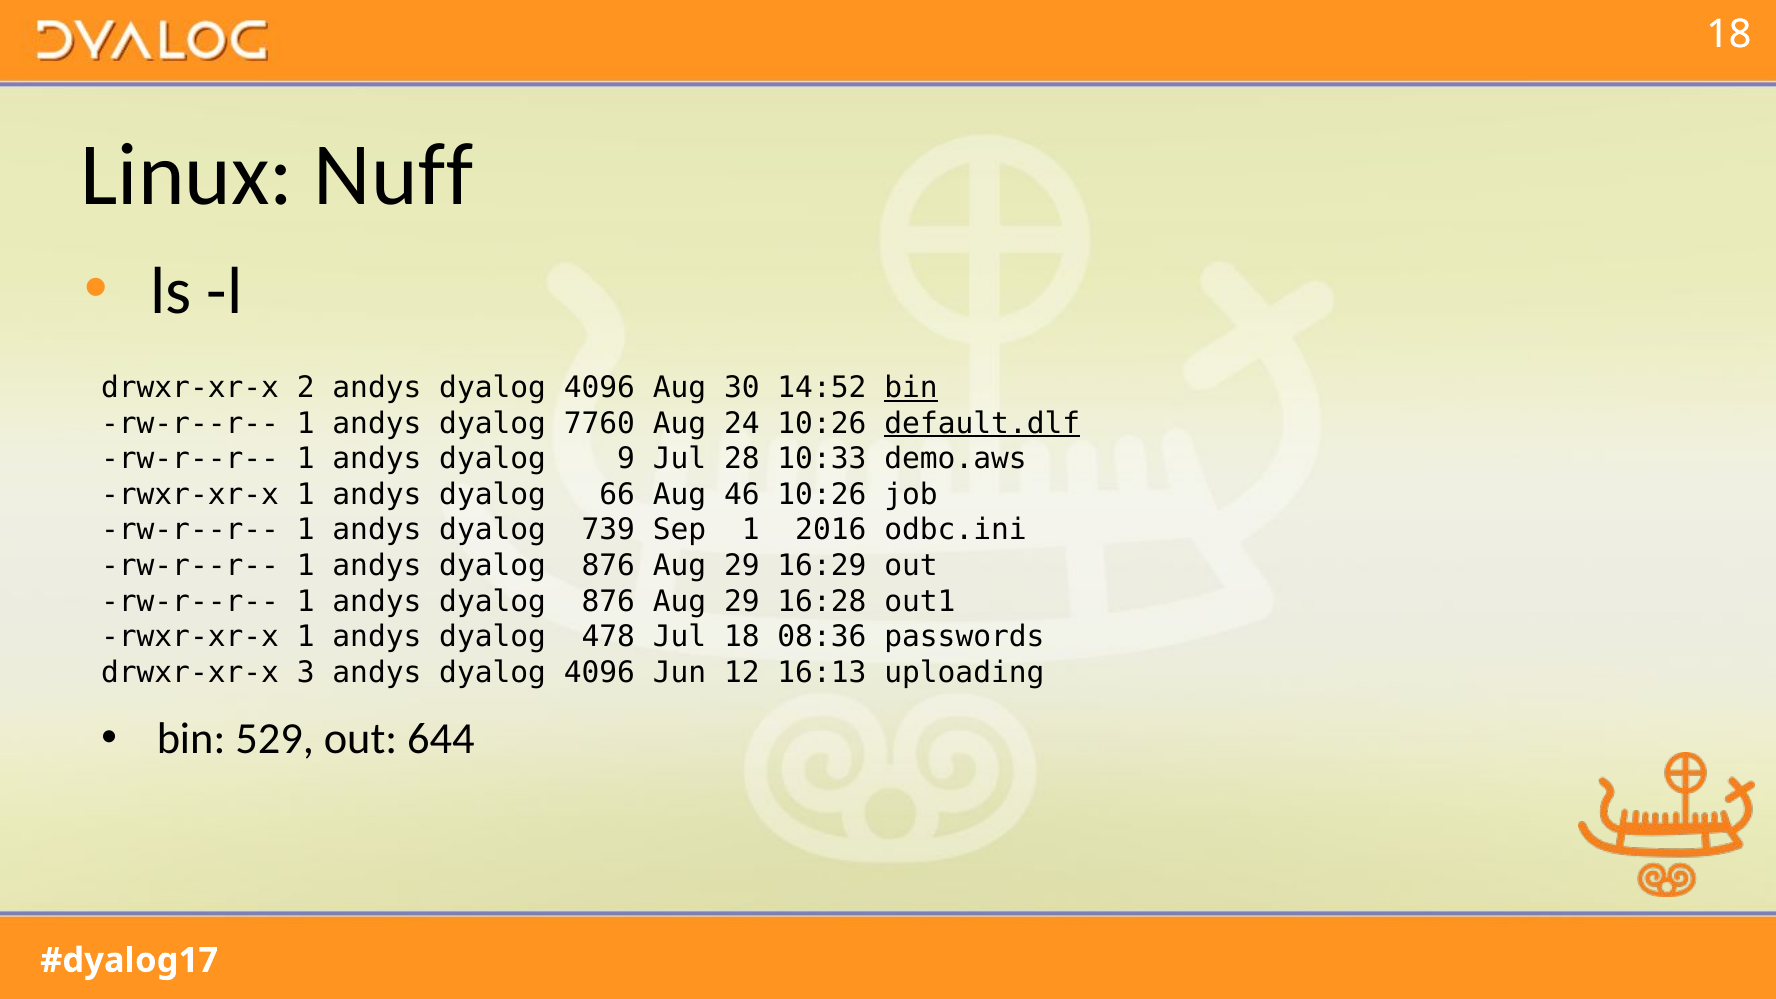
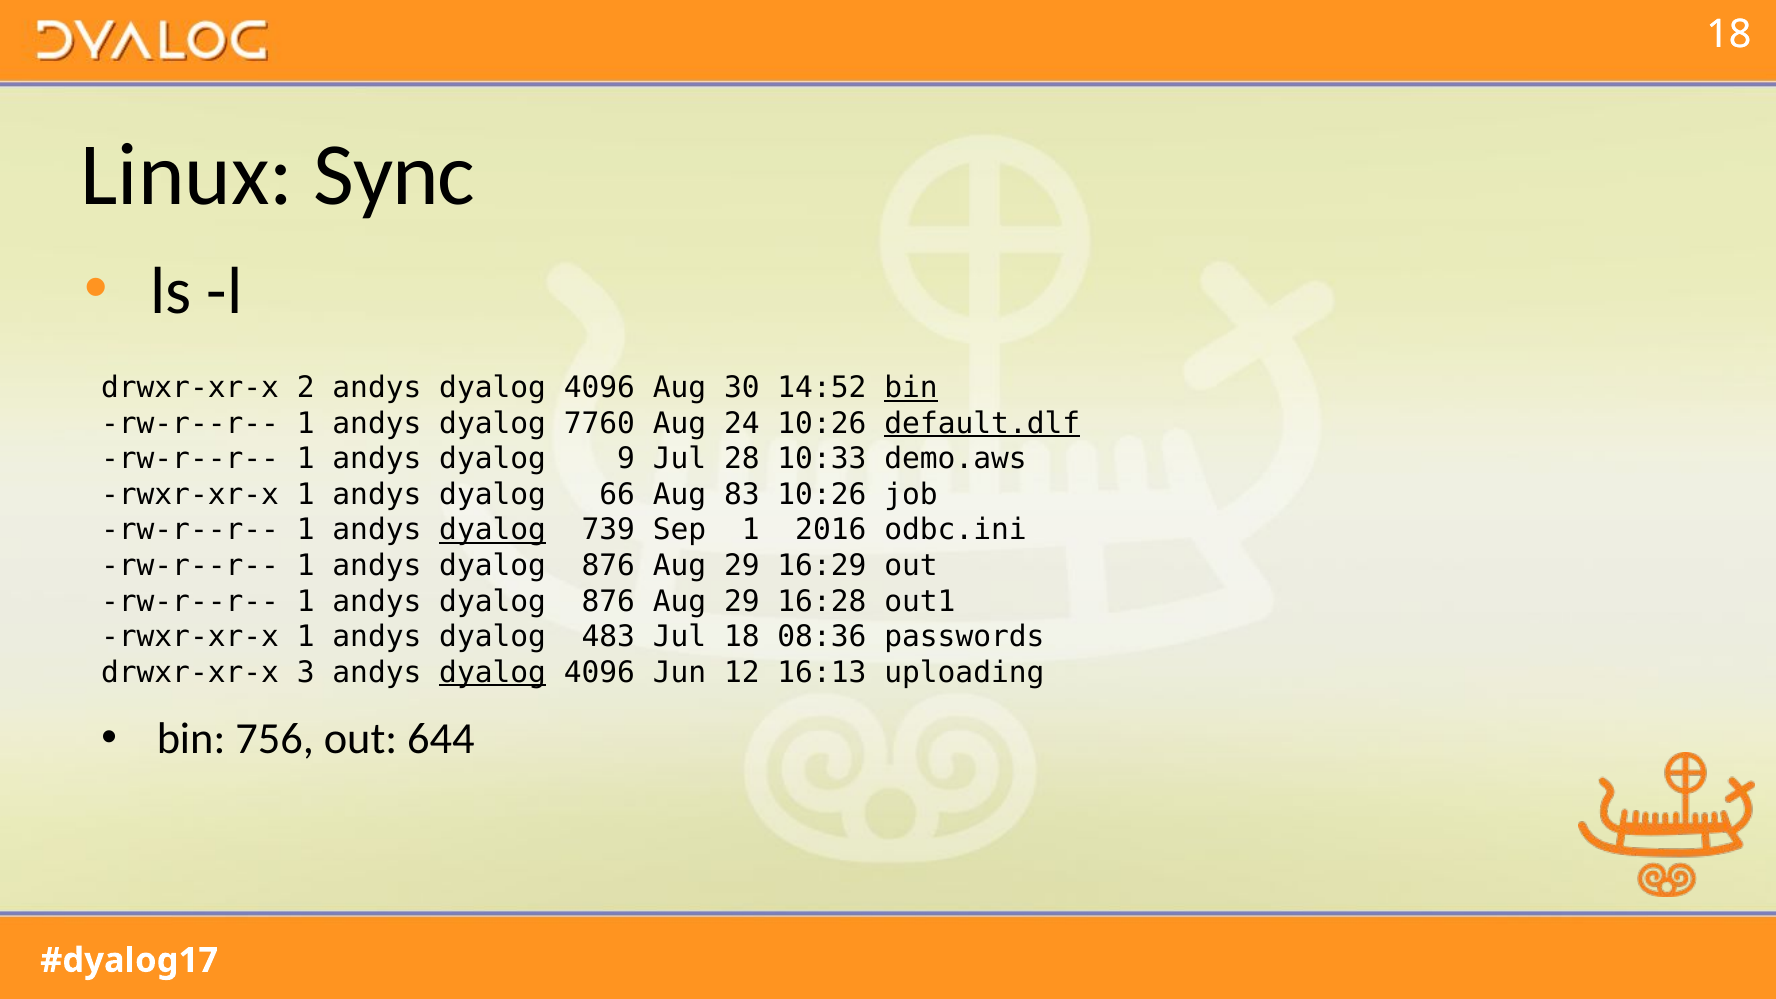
Nuff: Nuff -> Sync
46: 46 -> 83
dyalog at (493, 530) underline: none -> present
478: 478 -> 483
dyalog at (493, 672) underline: none -> present
529: 529 -> 756
